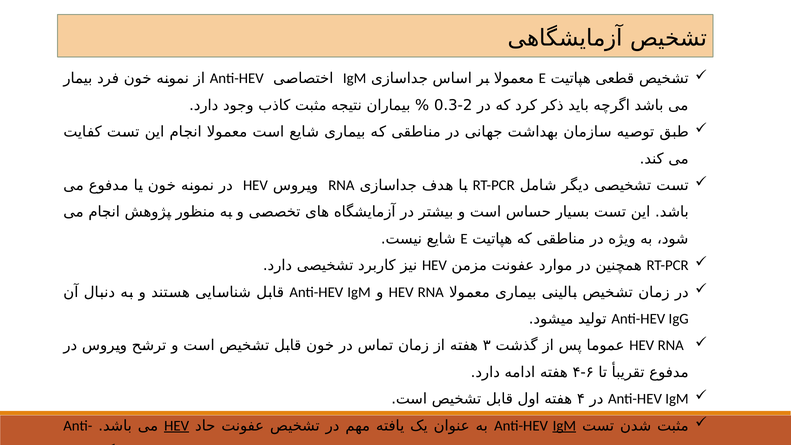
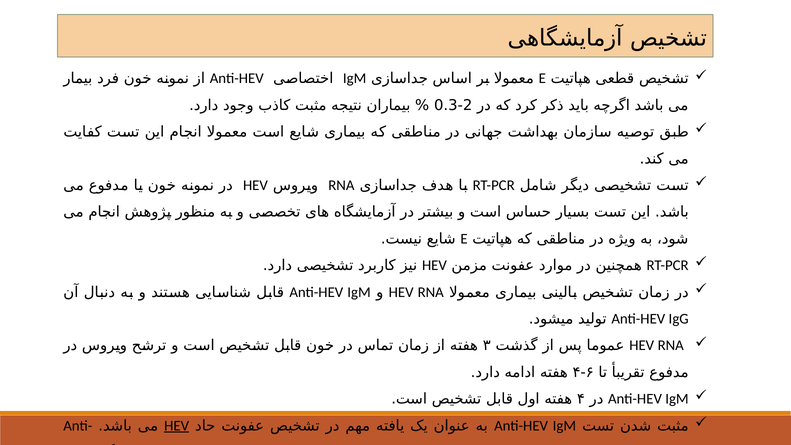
IgM at (564, 426) underline: present -> none
